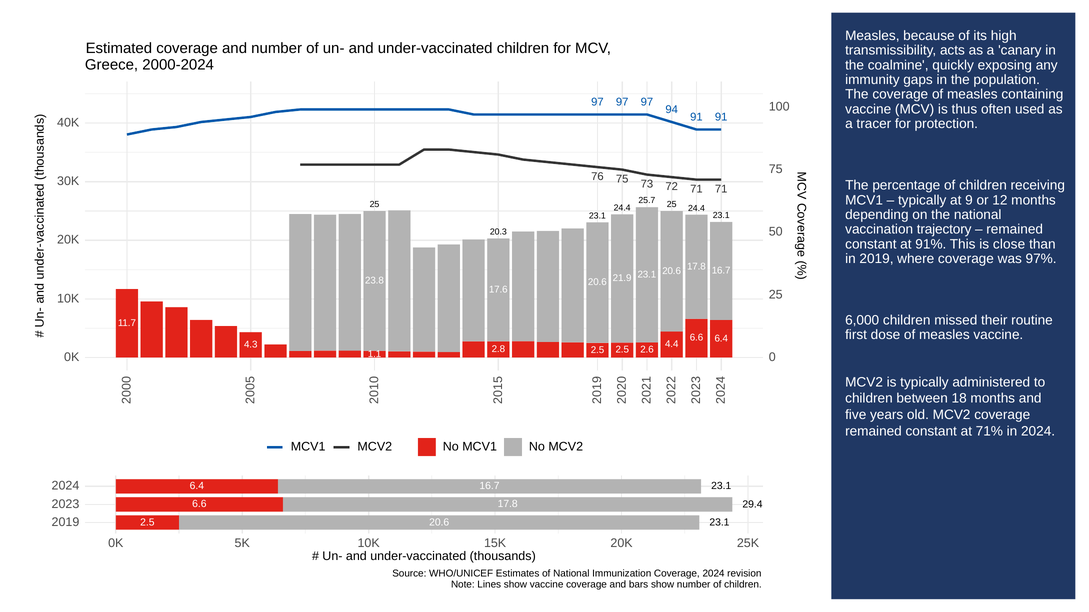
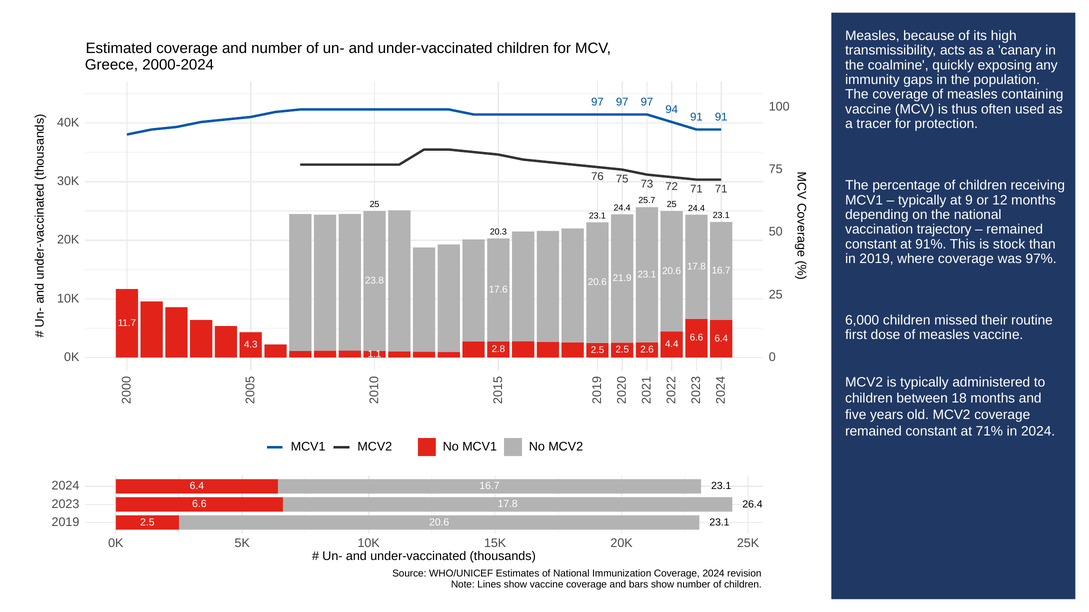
close: close -> stock
29.4: 29.4 -> 26.4
